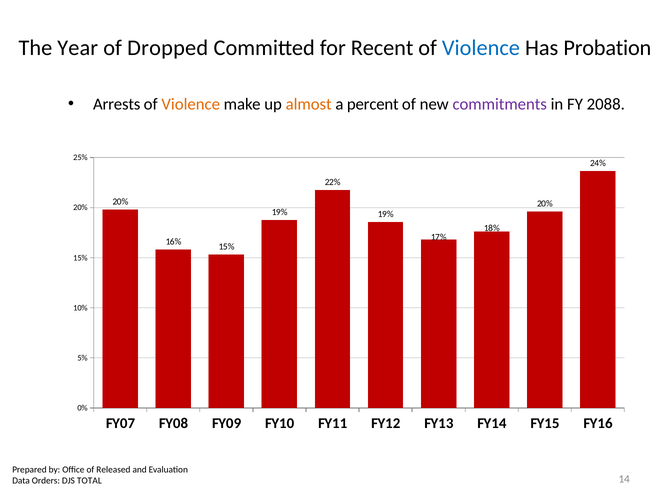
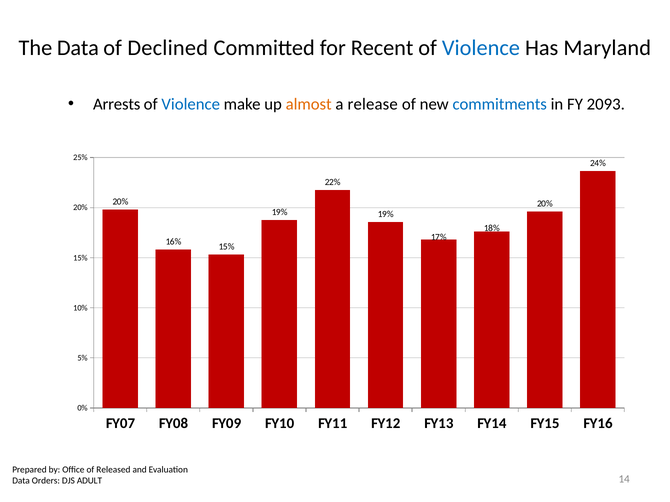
The Year: Year -> Data
Dropped: Dropped -> Declined
Probation: Probation -> Maryland
Violence at (191, 104) colour: orange -> blue
percent: percent -> release
commitments colour: purple -> blue
2088: 2088 -> 2093
TOTAL: TOTAL -> ADULT
